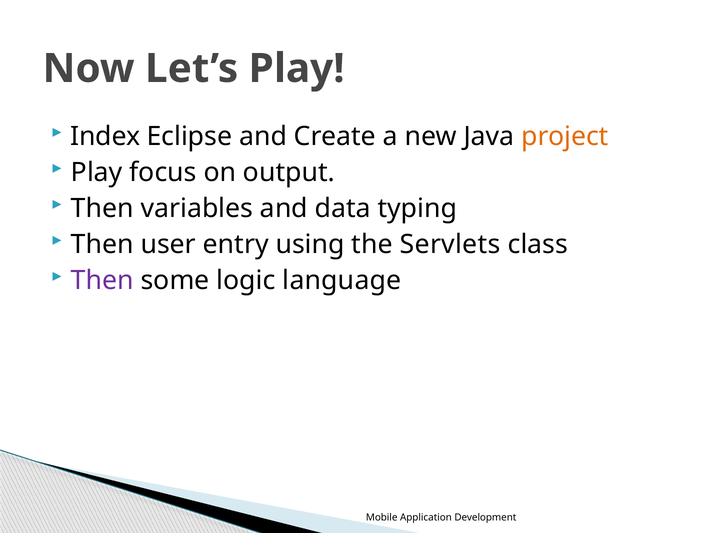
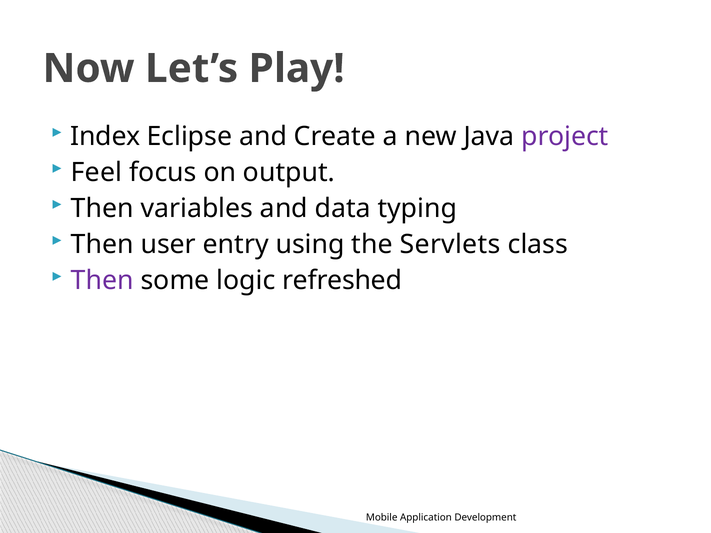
project colour: orange -> purple
Play at (97, 173): Play -> Feel
language: language -> refreshed
